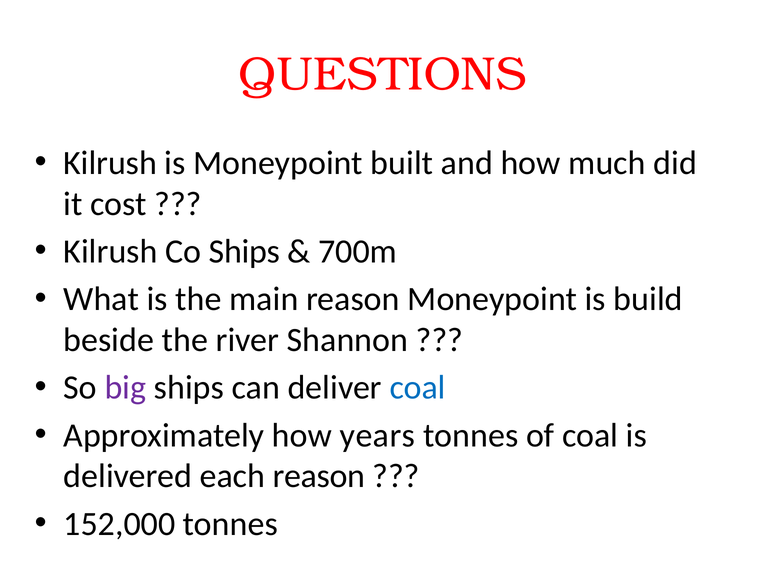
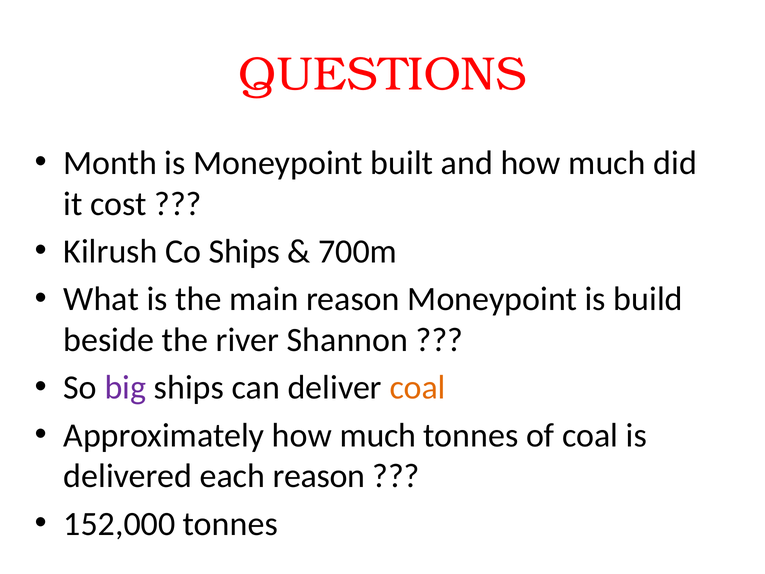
Kilrush at (110, 163): Kilrush -> Month
coal at (418, 388) colour: blue -> orange
Approximately how years: years -> much
